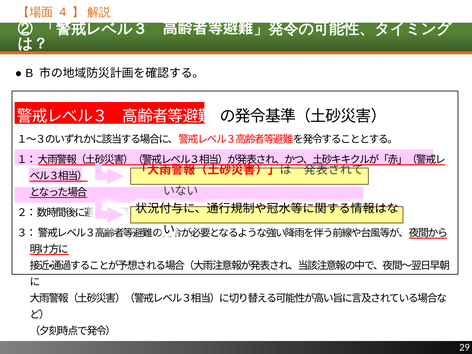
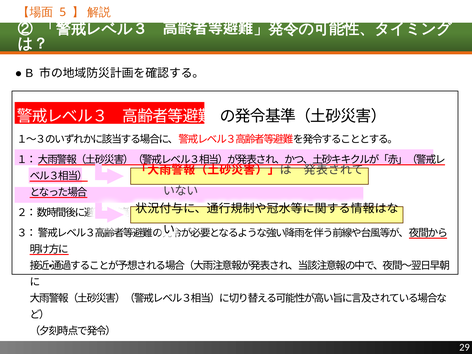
4: 4 -> 5
